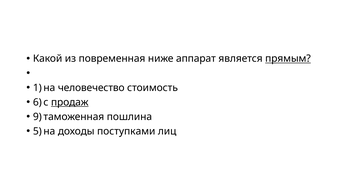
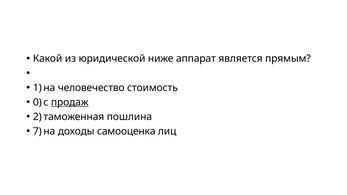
повременная: повременная -> юридической
прямым underline: present -> none
6: 6 -> 0
9: 9 -> 2
5: 5 -> 7
поступками: поступками -> самооценка
